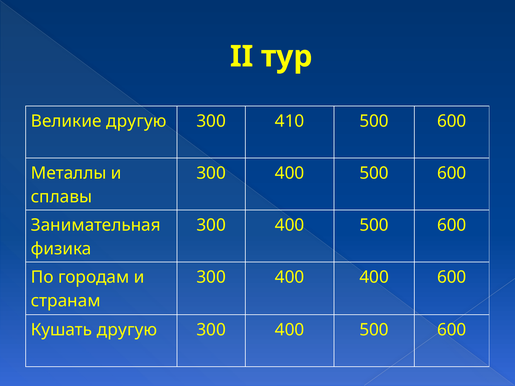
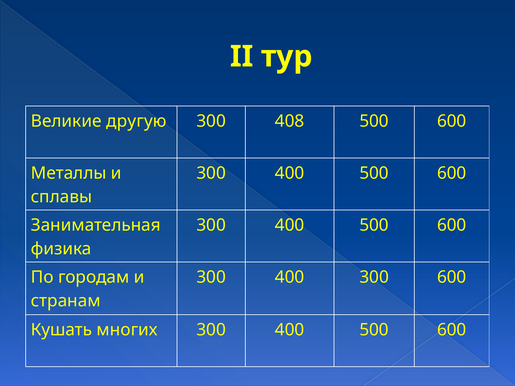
410: 410 -> 408
400 400: 400 -> 300
Кушать другую: другую -> многих
